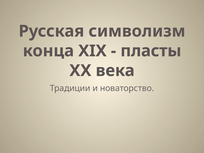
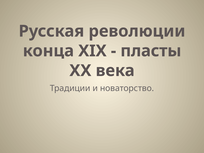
символизм: символизм -> революции
